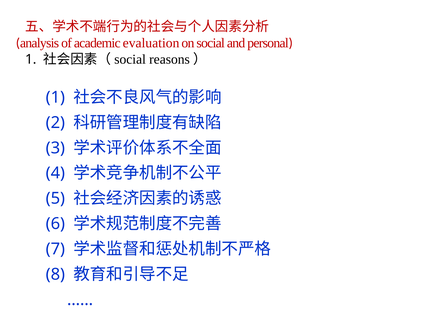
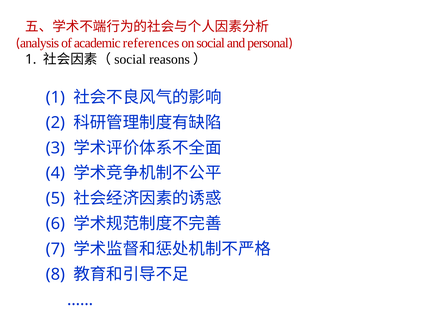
evaluation: evaluation -> references
